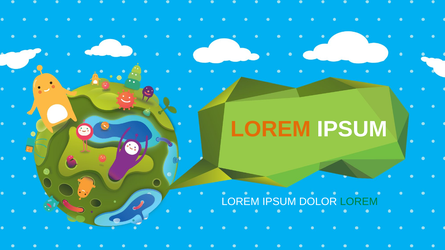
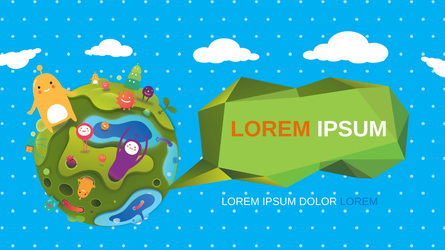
LOREM at (359, 202) colour: green -> blue
